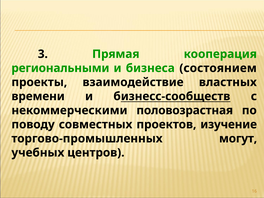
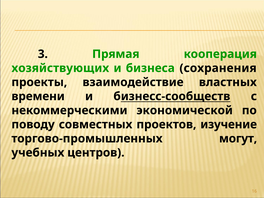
региональными: региональными -> хозяйствующих
состоянием: состоянием -> сохранения
половозрастная: половозрастная -> экономической
